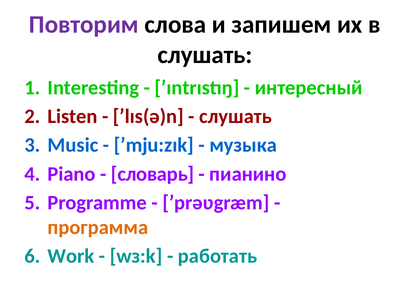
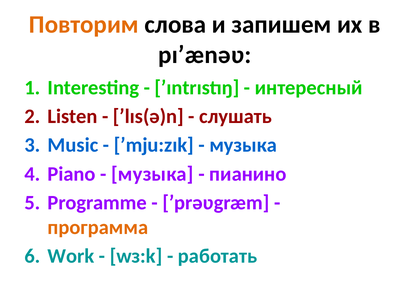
Повторим colour: purple -> orange
слушать at (205, 55): слушать -> pıʹænəʋ
словарь at (153, 174): словарь -> музыка
